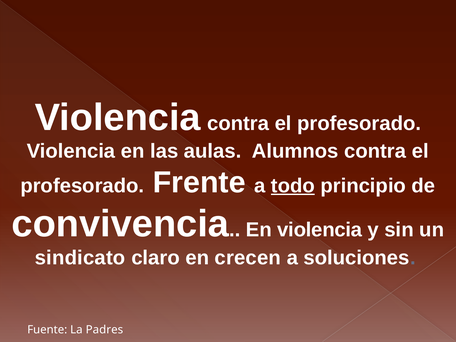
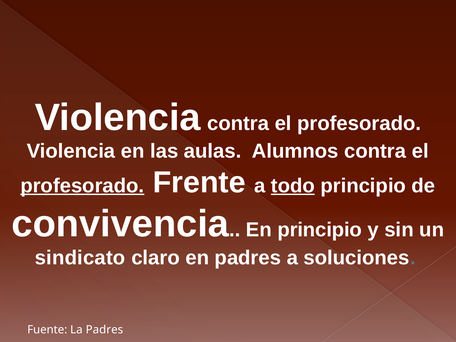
profesorado at (82, 186) underline: none -> present
En violencia: violencia -> principio
en crecen: crecen -> padres
